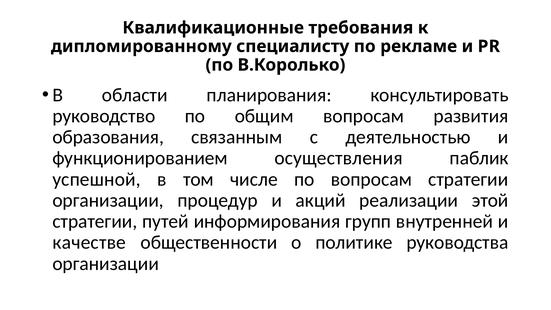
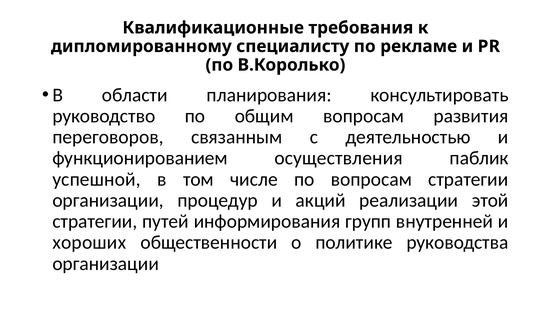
образования: образования -> переговоров
качестве: качестве -> хороших
